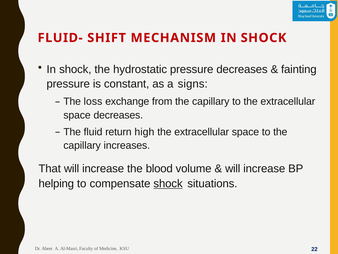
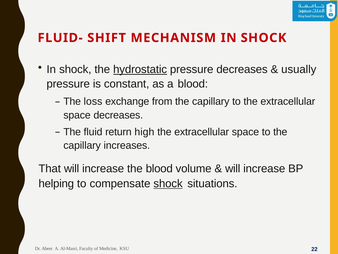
hydrostatic underline: none -> present
fainting: fainting -> usually
a signs: signs -> blood
